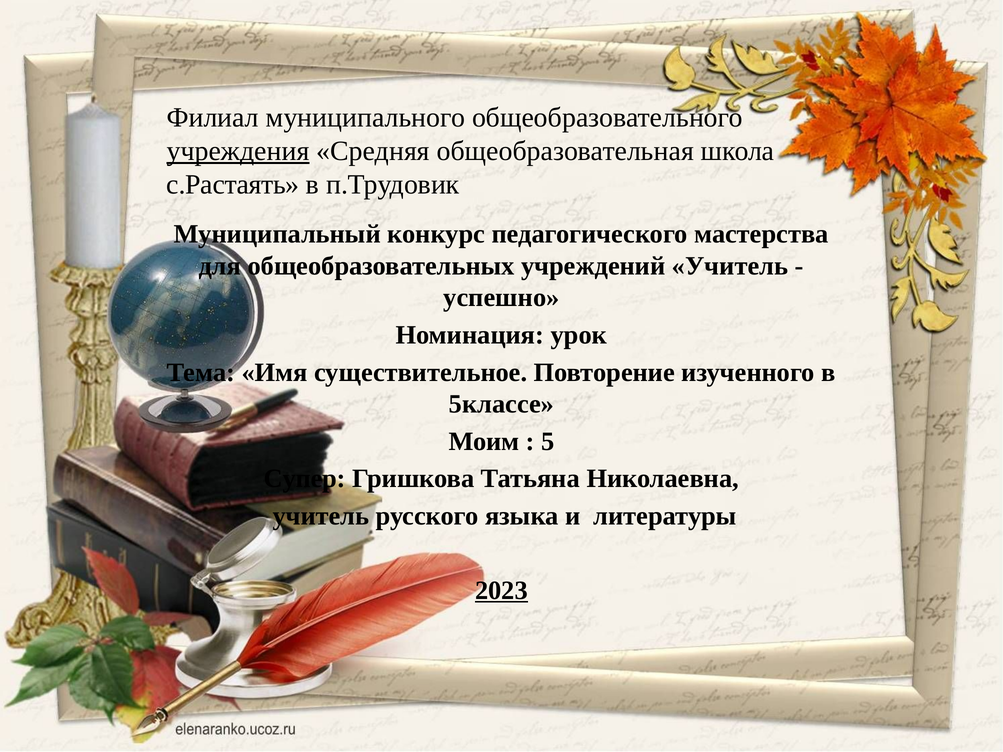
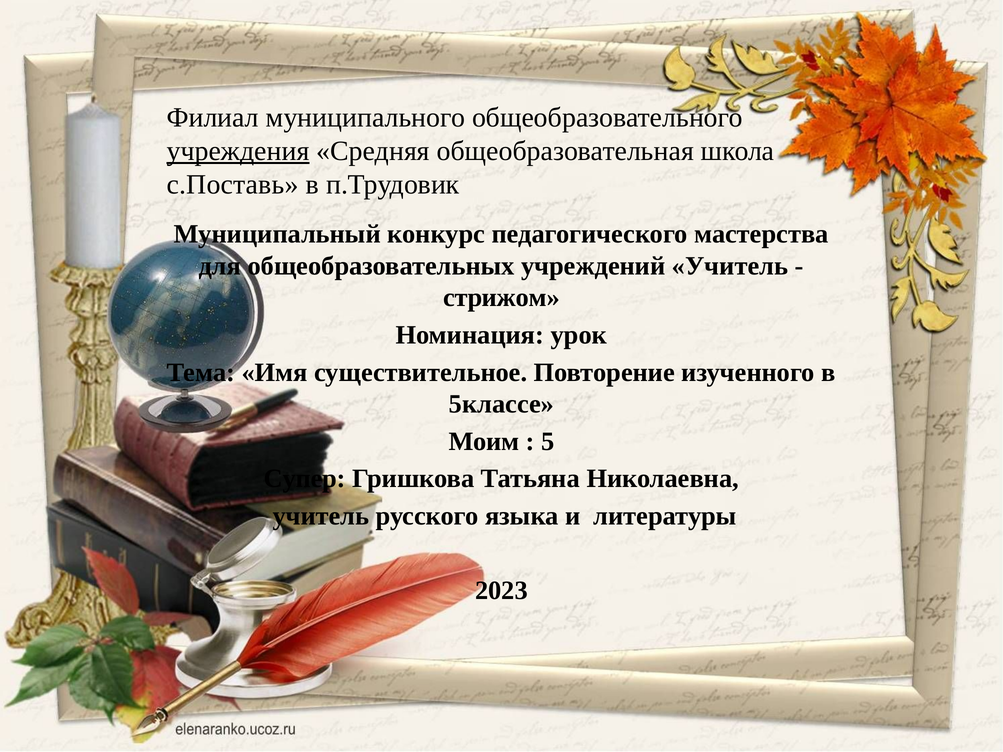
с.Растаять: с.Растаять -> с.Поставь
успешно: успешно -> стрижом
2023 underline: present -> none
